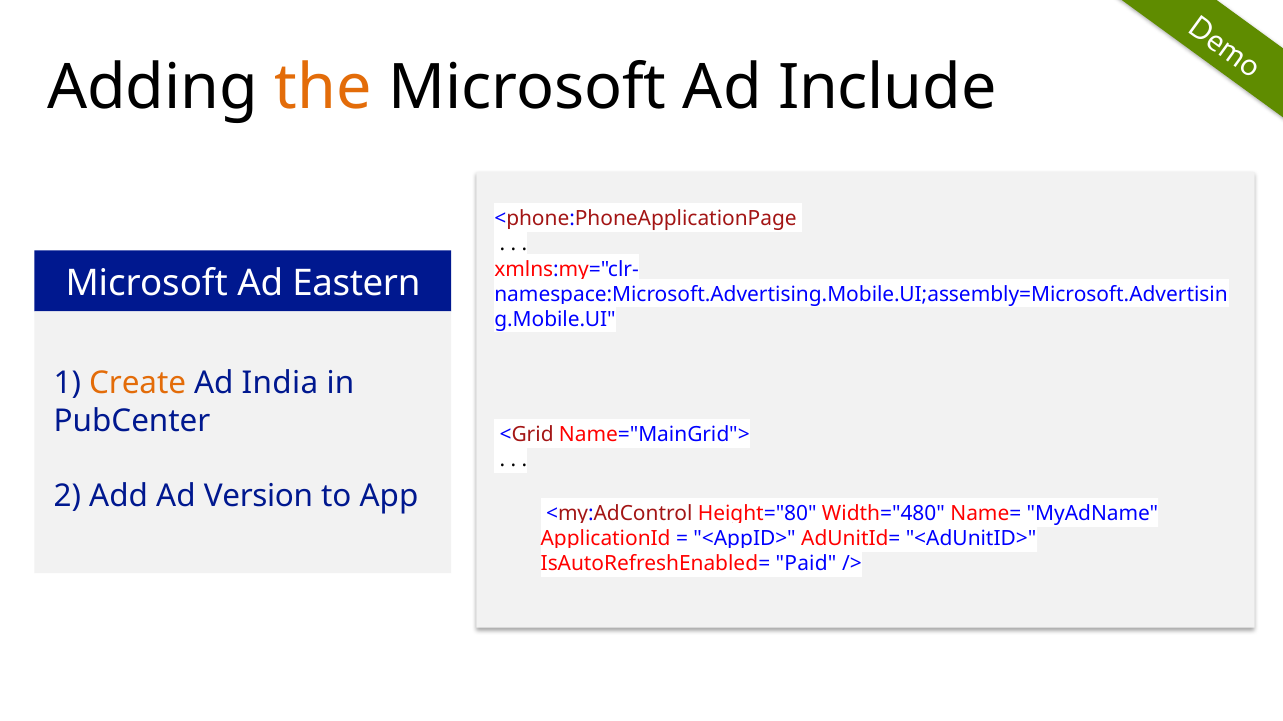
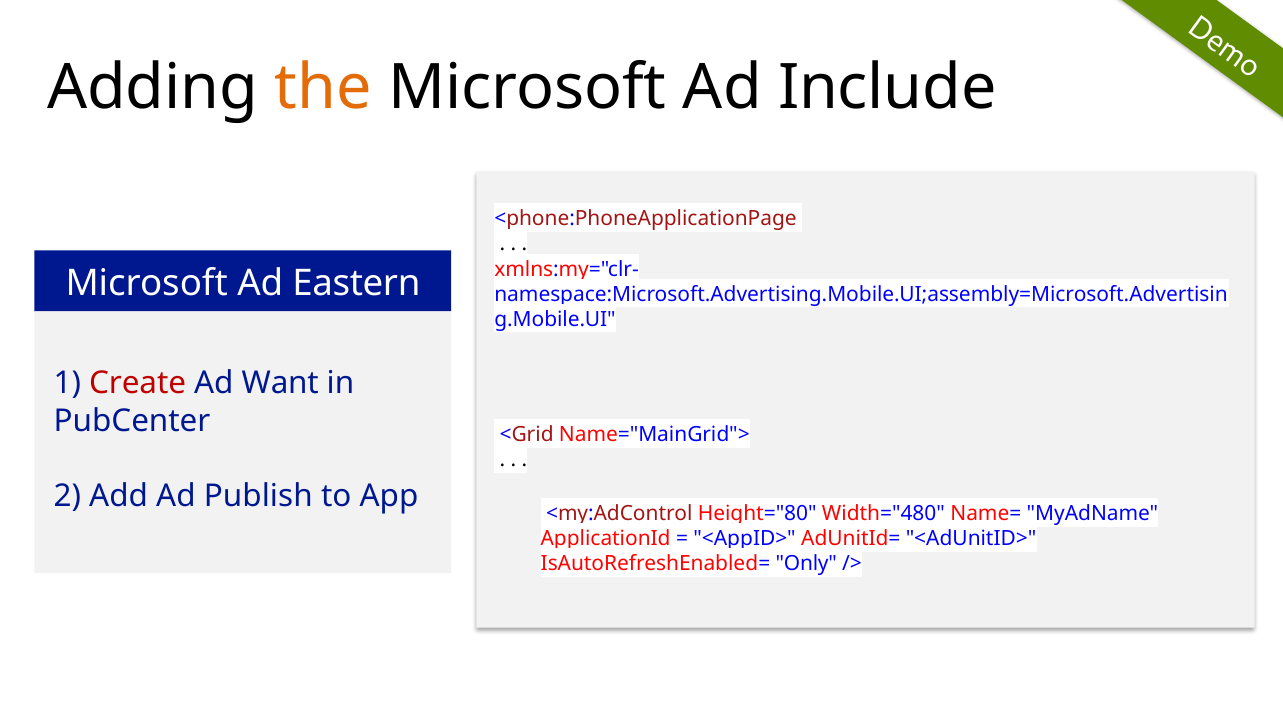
Create colour: orange -> red
India: India -> Want
Version: Version -> Publish
Paid: Paid -> Only
